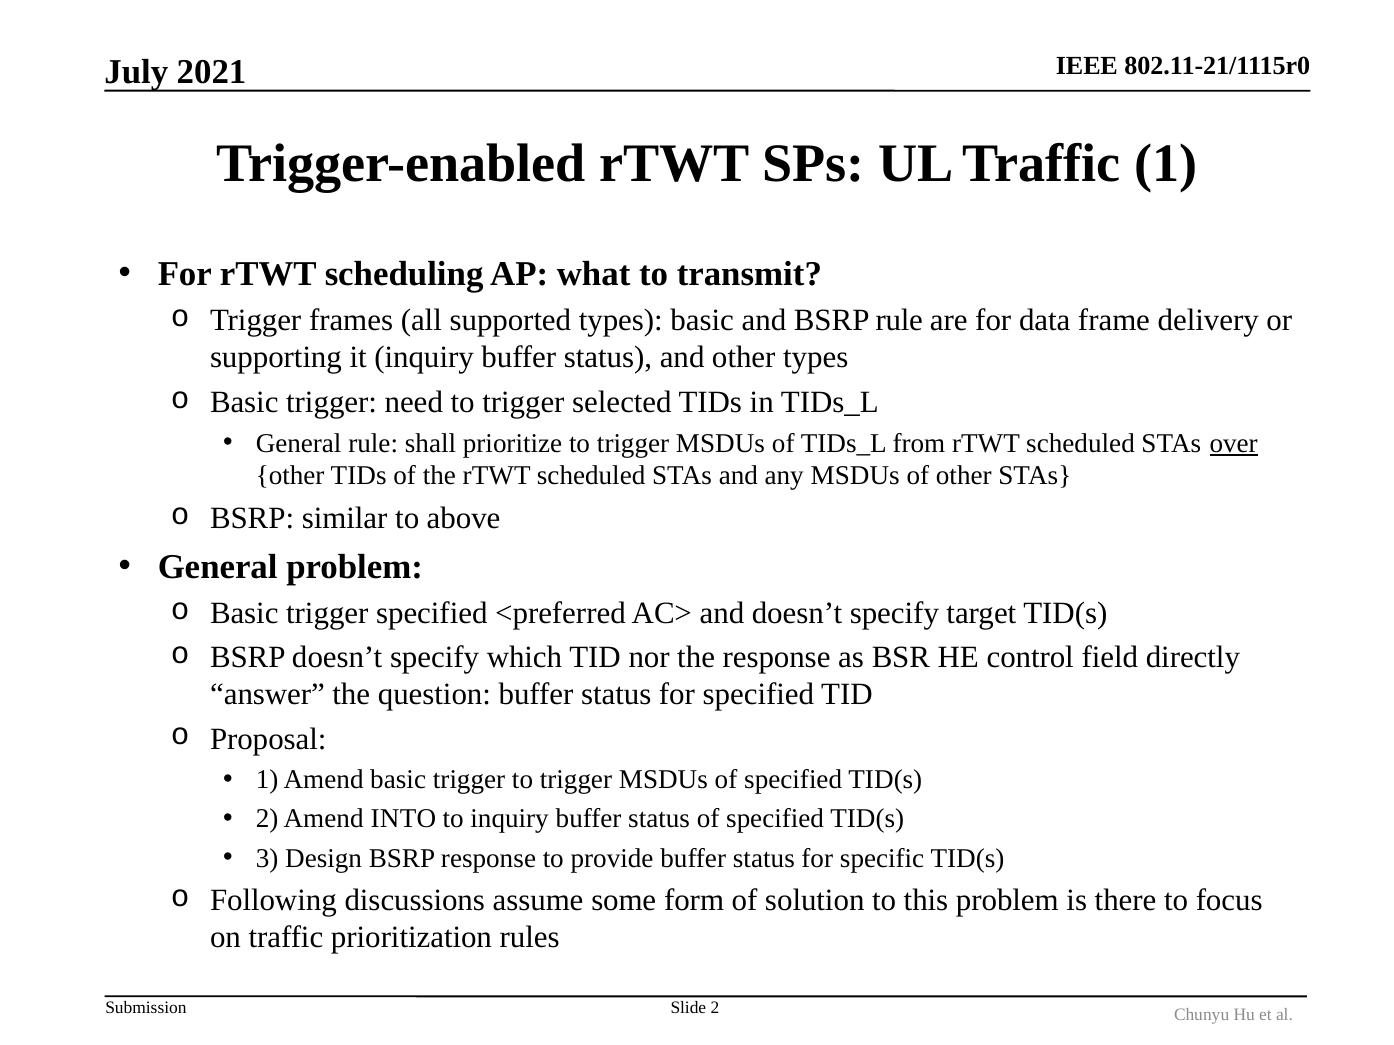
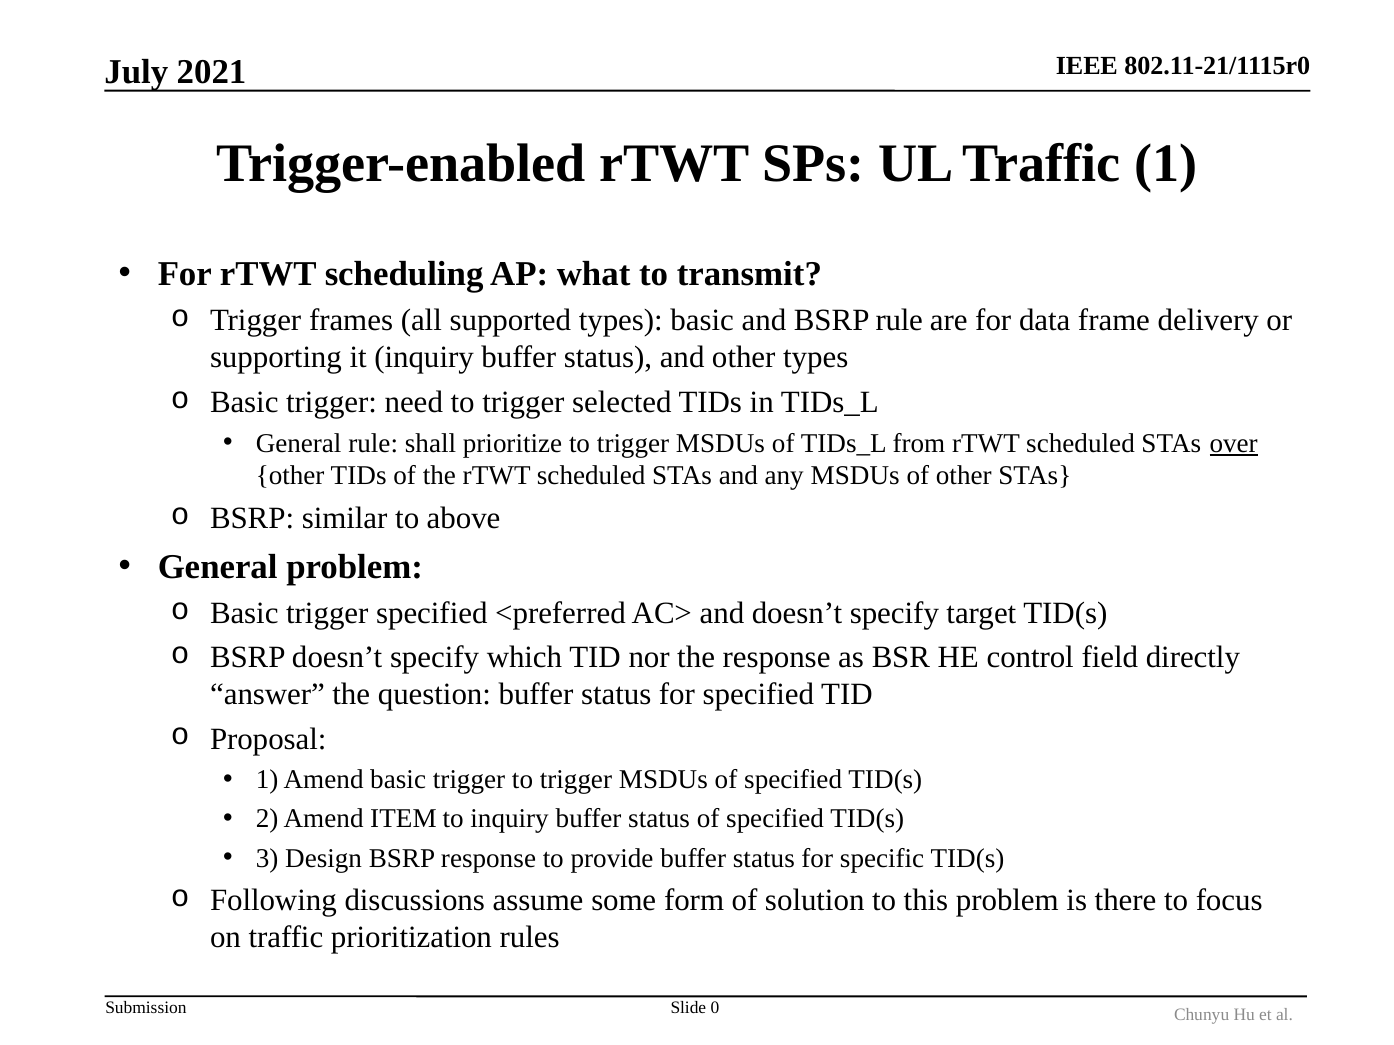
INTO: INTO -> ITEM
Slide 2: 2 -> 0
